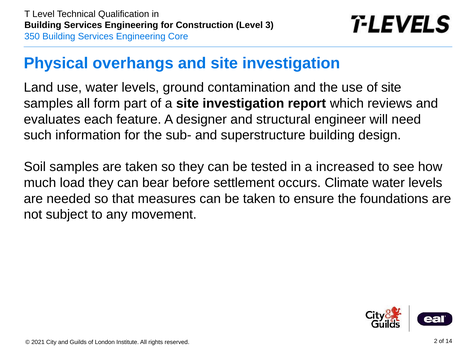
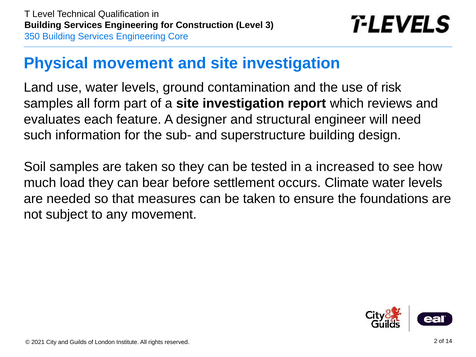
Physical overhangs: overhangs -> movement
of site: site -> risk
